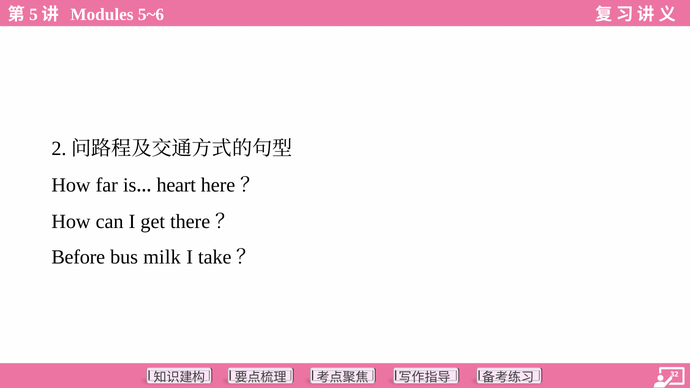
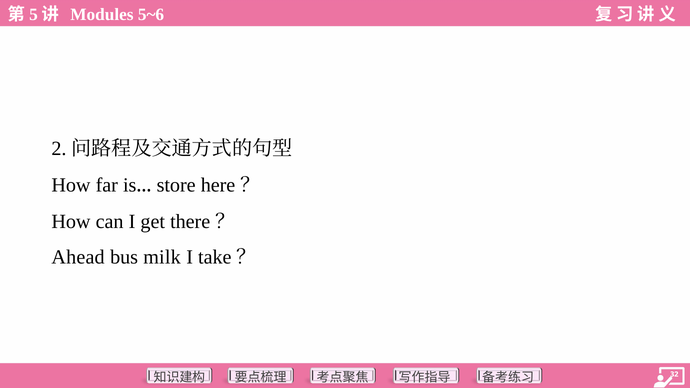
heart: heart -> store
Before: Before -> Ahead
